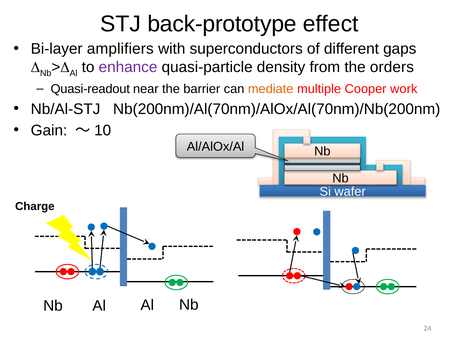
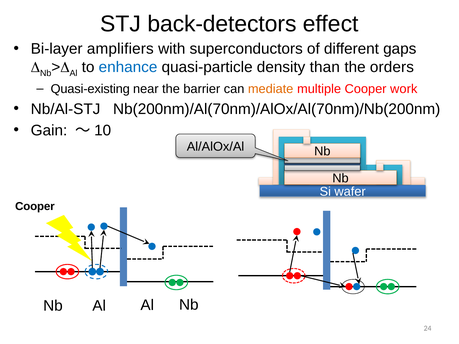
back-prototype: back-prototype -> back-detectors
enhance colour: purple -> blue
from: from -> than
Quasi-readout: Quasi-readout -> Quasi-existing
Charge at (35, 206): Charge -> Cooper
